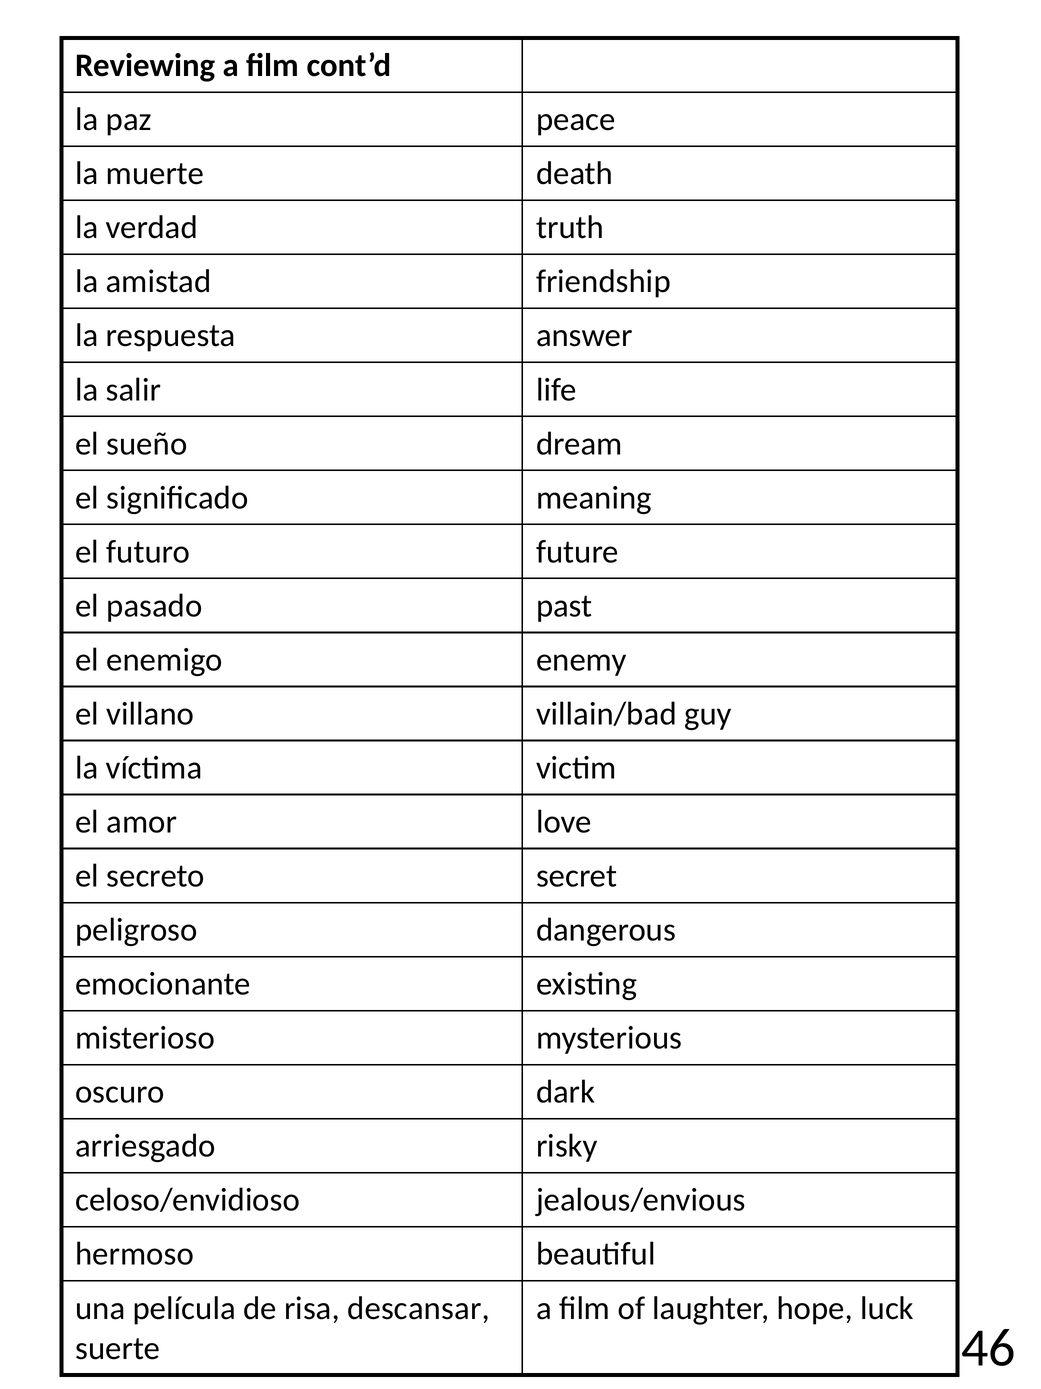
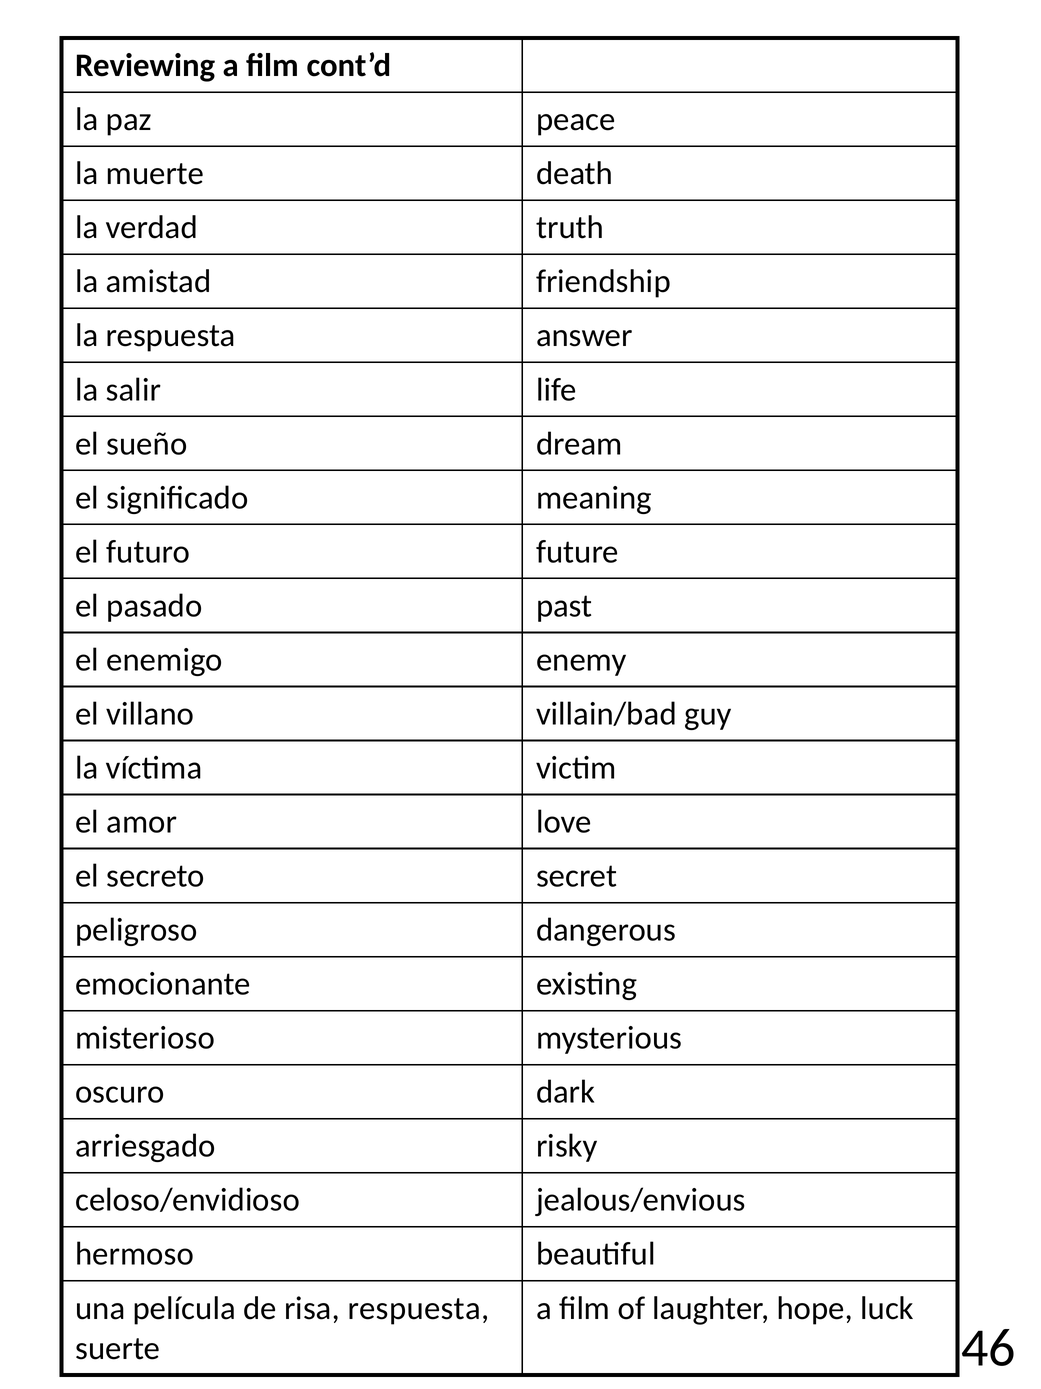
risa descansar: descansar -> respuesta
